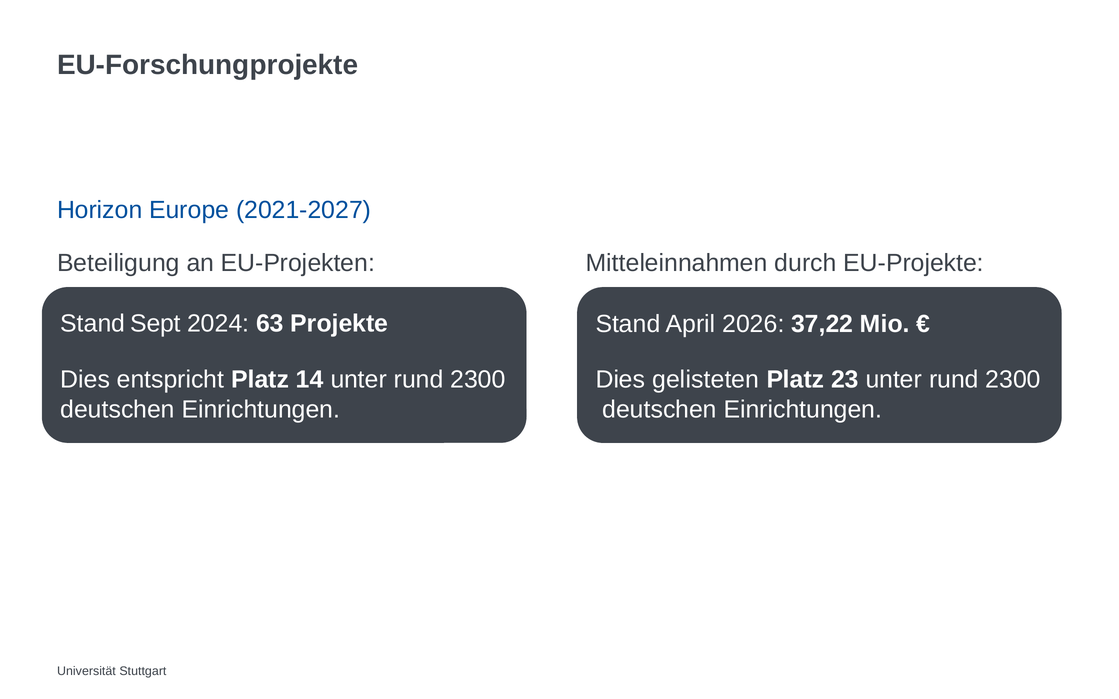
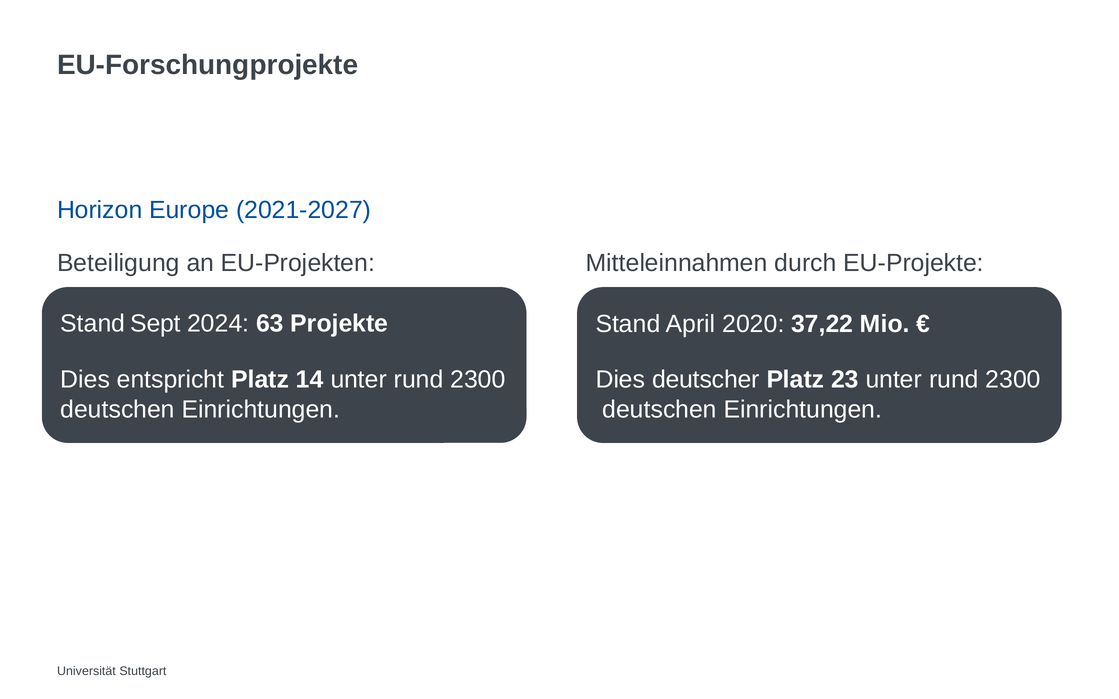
2026: 2026 -> 2020
gelisteten: gelisteten -> deutscher
